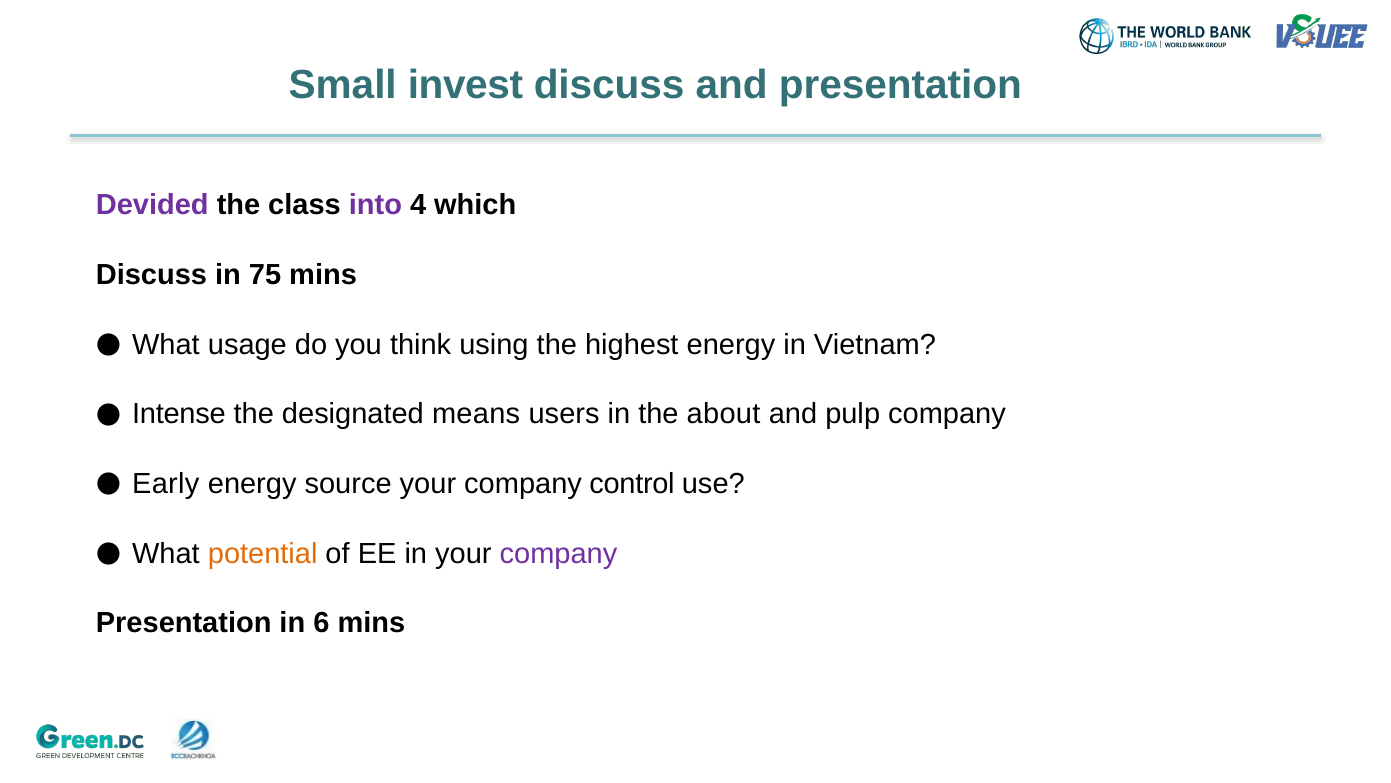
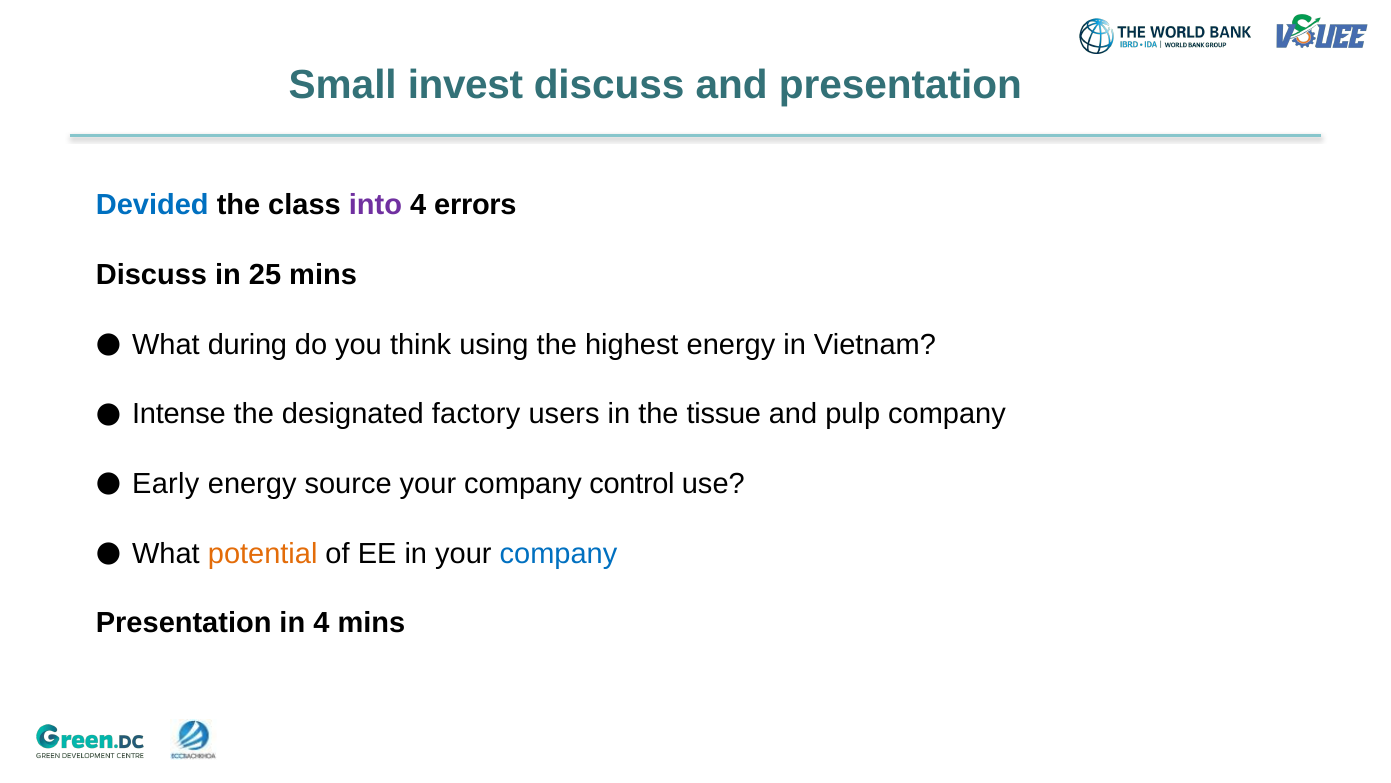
Devided colour: purple -> blue
which: which -> errors
75: 75 -> 25
usage: usage -> during
means: means -> factory
about: about -> tissue
company at (559, 553) colour: purple -> blue
in 6: 6 -> 4
